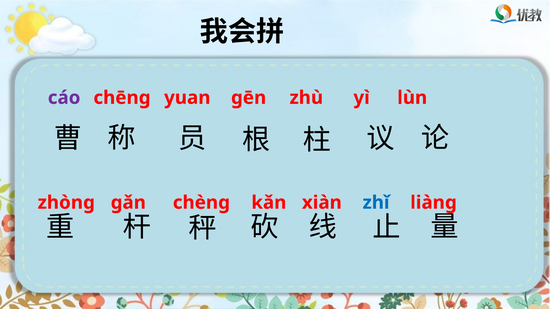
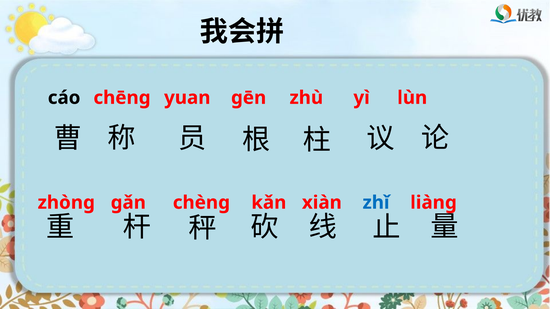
cáo colour: purple -> black
